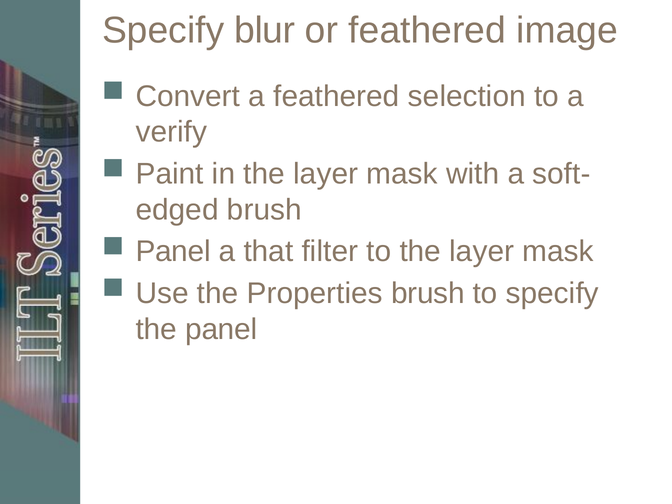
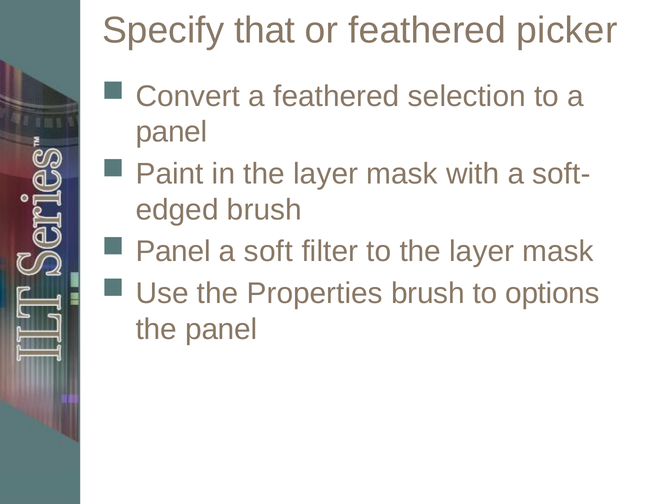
blur: blur -> that
image: image -> picker
verify at (171, 132): verify -> panel
that: that -> soft
to specify: specify -> options
